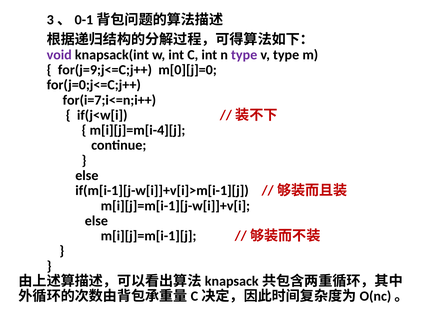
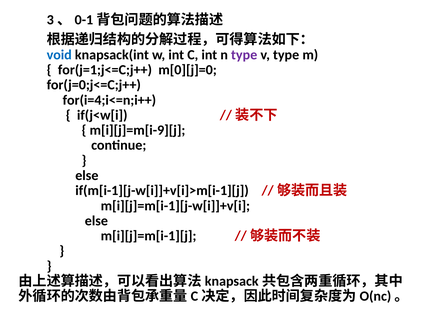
void colour: purple -> blue
for(j=9;j<=C;j++: for(j=9;j<=C;j++ -> for(j=1;j<=C;j++
for(i=7;i<=n;i++: for(i=7;i<=n;i++ -> for(i=4;i<=n;i++
m[i][j]=m[i-4][j: m[i][j]=m[i-4][j -> m[i][j]=m[i-9][j
